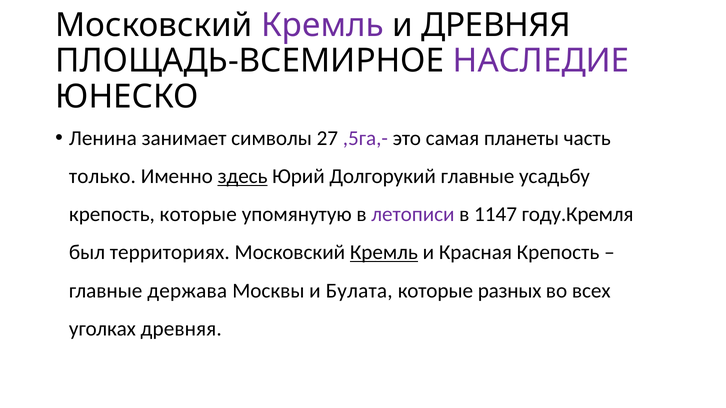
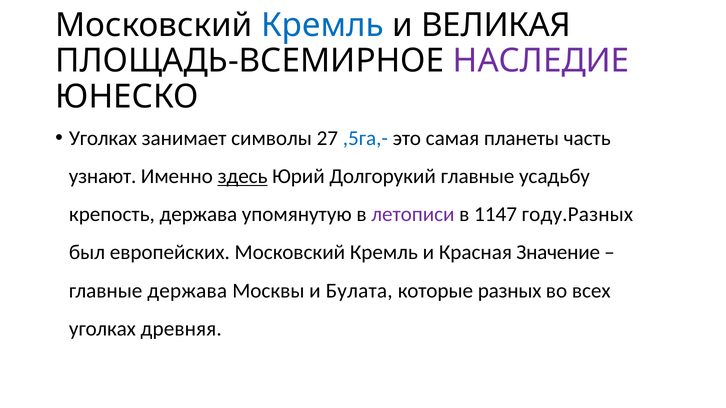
Кремль at (322, 25) colour: purple -> blue
и ДРЕВНЯЯ: ДРЕВНЯЯ -> ВЕЛИКАЯ
Ленина at (103, 138): Ленина -> Уголках
,5га,- colour: purple -> blue
только: только -> узнают
крепость которые: которые -> держава
году.Кремля: году.Кремля -> году.Разных
территориях: территориях -> европейских
Кремль at (384, 253) underline: present -> none
Красная Крепость: Крепость -> Значение
